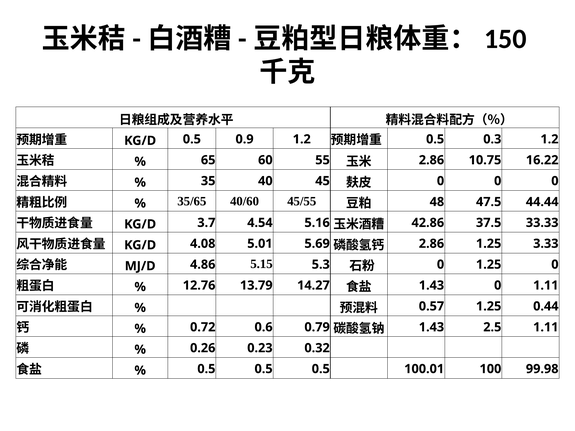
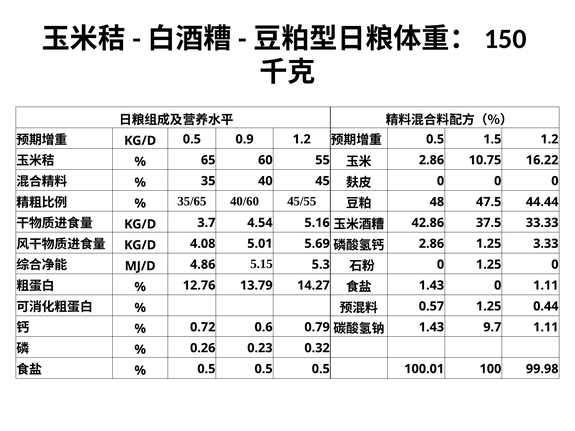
0.3: 0.3 -> 1.5
2.5: 2.5 -> 9.7
